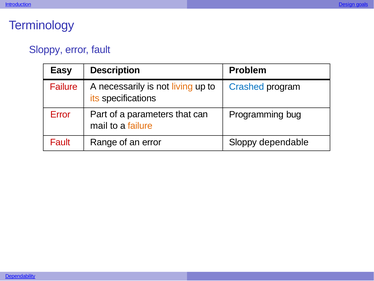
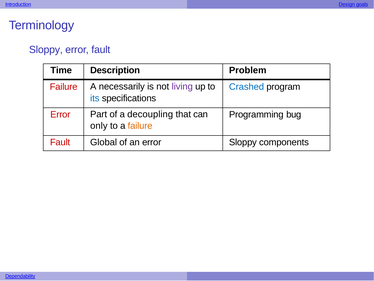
Easy: Easy -> Time
living colour: orange -> purple
its colour: orange -> blue
parameters: parameters -> decoupling
mail: mail -> only
Range: Range -> Global
dependable: dependable -> components
